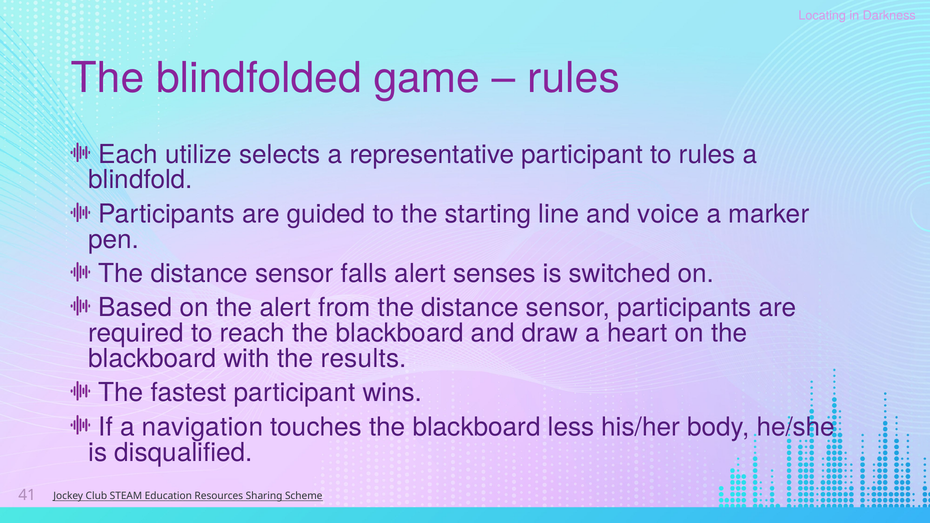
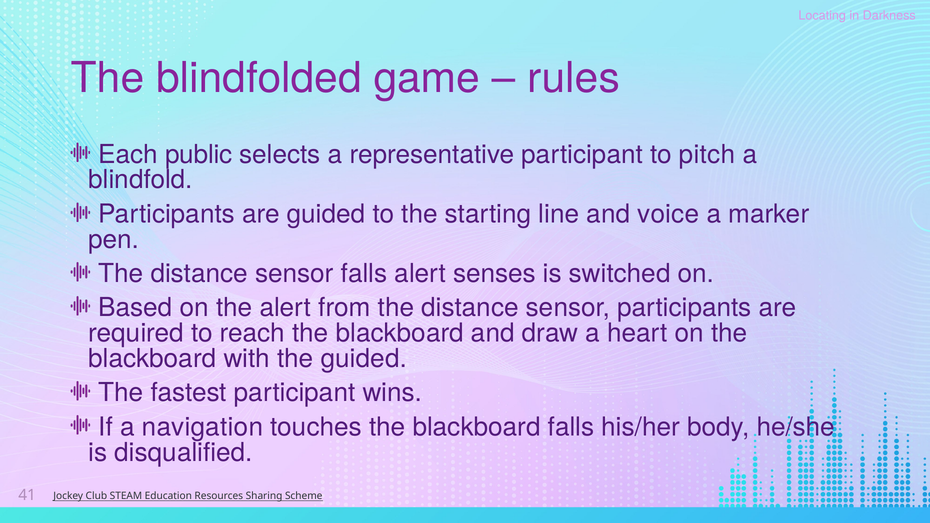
utilize: utilize -> public
to rules: rules -> pitch
the results: results -> guided
blackboard less: less -> falls
